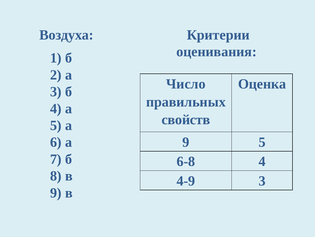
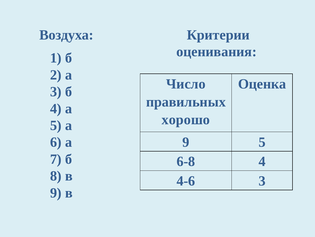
свойств: свойств -> хорошо
4-9: 4-9 -> 4-6
